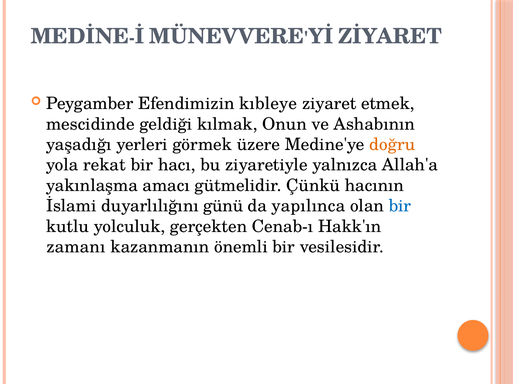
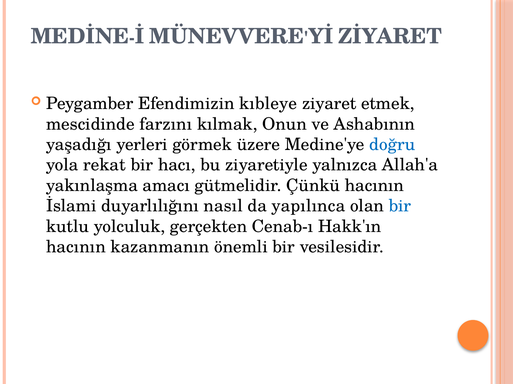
geldiği: geldiği -> farzını
doğru colour: orange -> blue
günü: günü -> nasıl
zamanı at (76, 247): zamanı -> hacının
